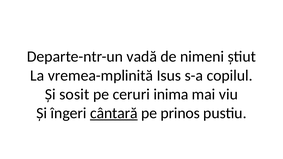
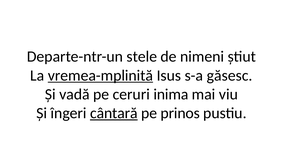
vadă: vadă -> stele
vremea-mplinită underline: none -> present
copilul: copilul -> găsesc
sosit: sosit -> vadă
